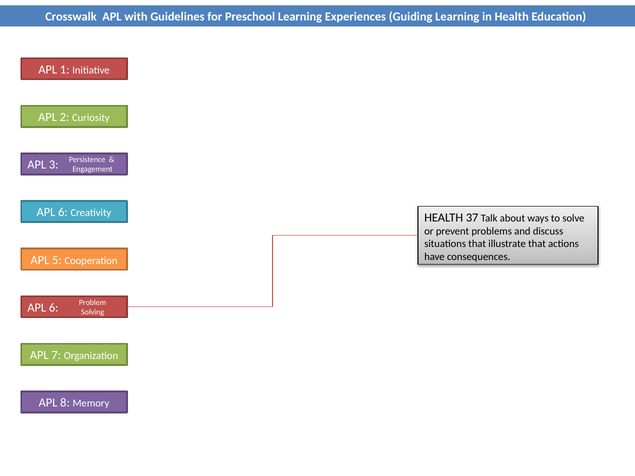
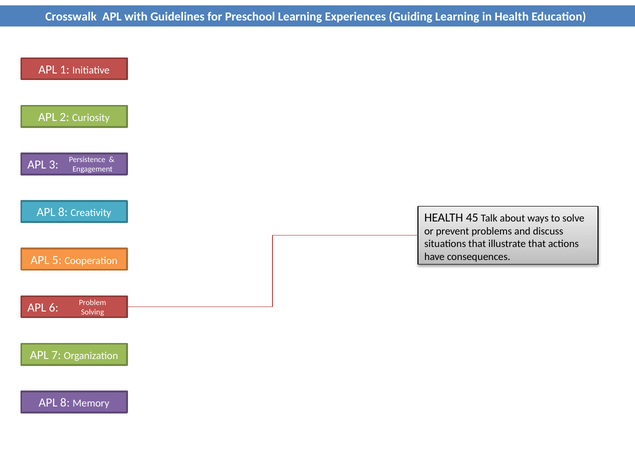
6 at (63, 212): 6 -> 8
37: 37 -> 45
